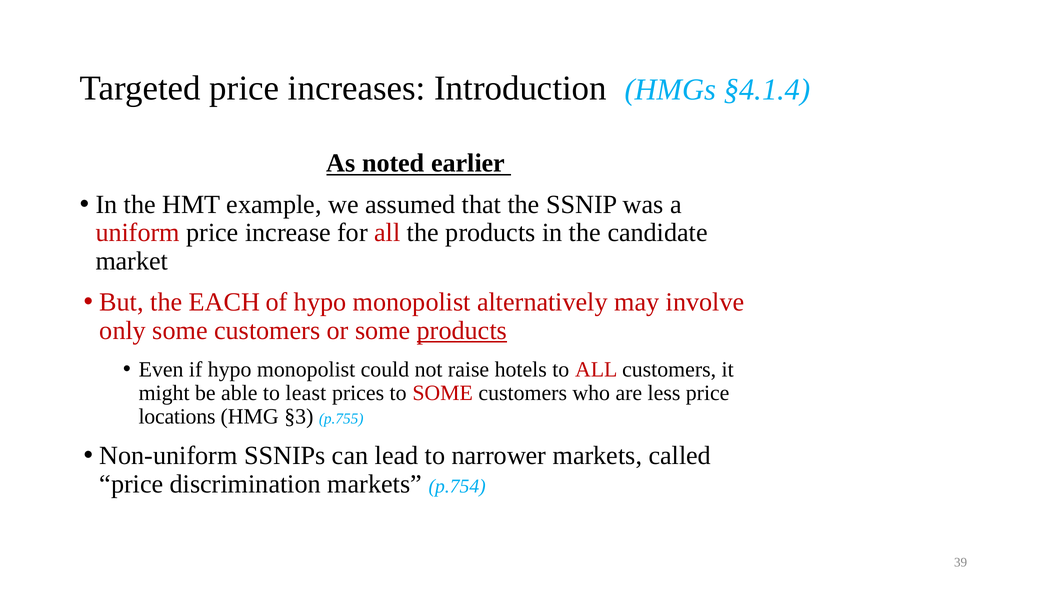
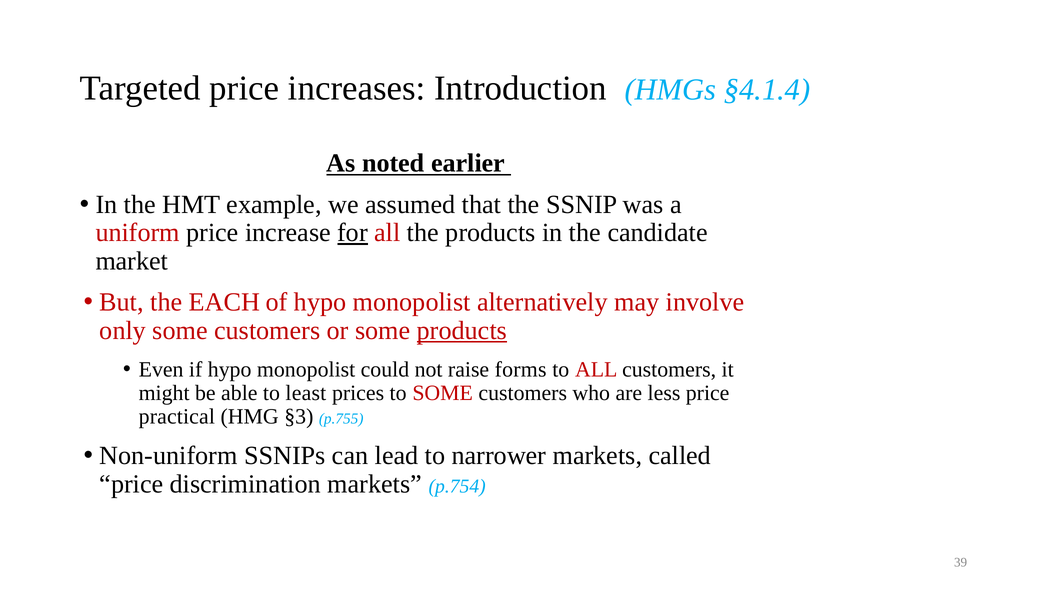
for underline: none -> present
hotels: hotels -> forms
locations: locations -> practical
